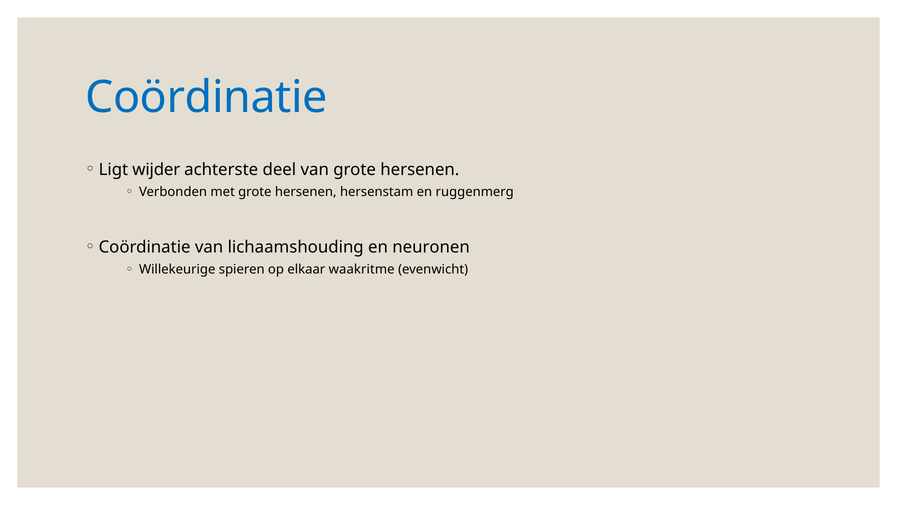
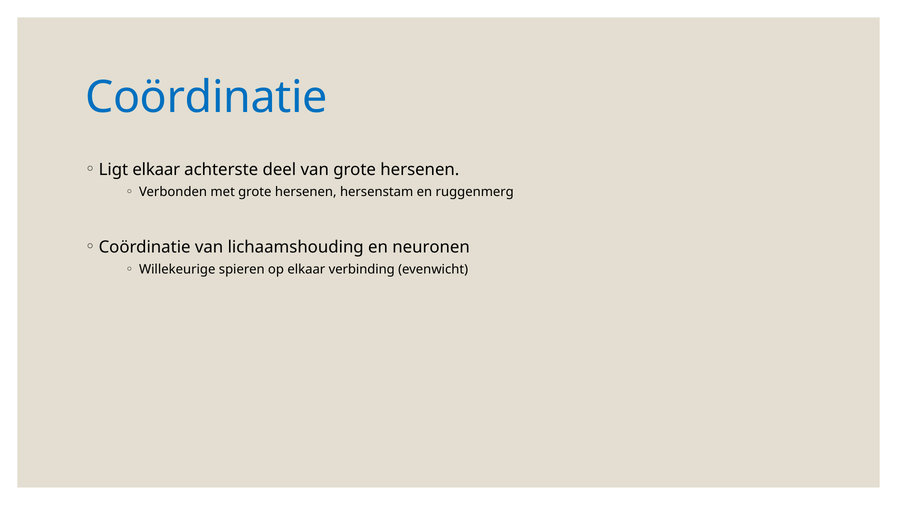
Ligt wijder: wijder -> elkaar
waakritme: waakritme -> verbinding
